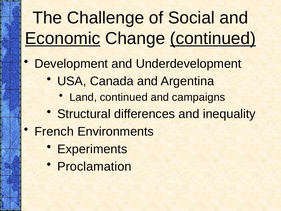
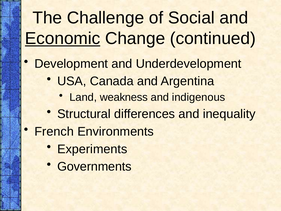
continued at (213, 38) underline: present -> none
Land continued: continued -> weakness
campaigns: campaigns -> indigenous
Proclamation: Proclamation -> Governments
